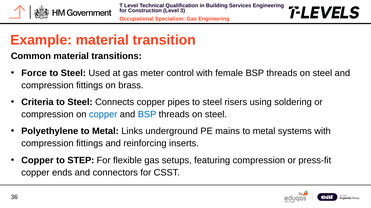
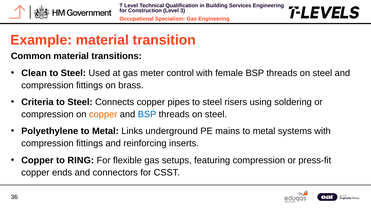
Force: Force -> Clean
copper at (103, 114) colour: blue -> orange
STEP: STEP -> RING
